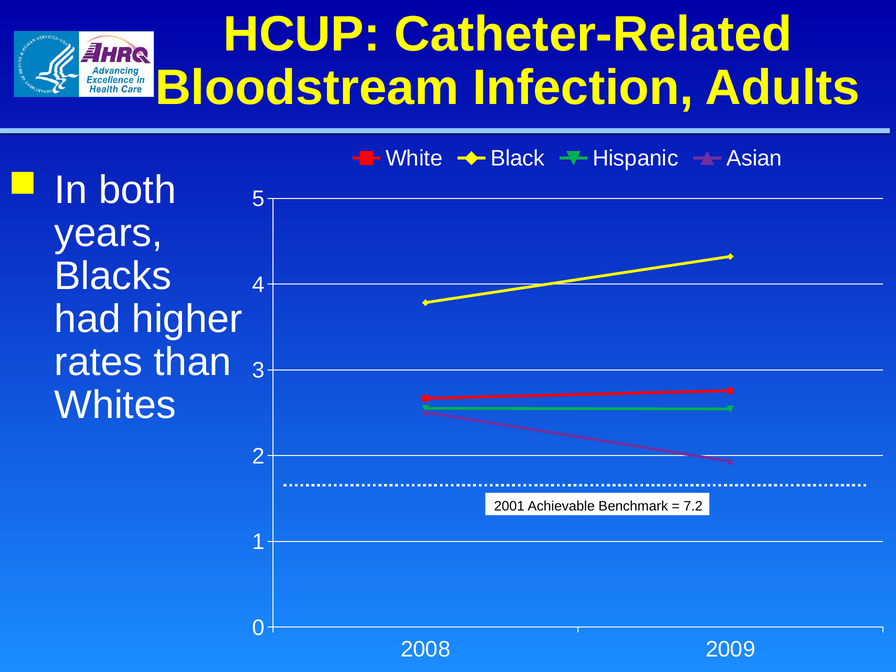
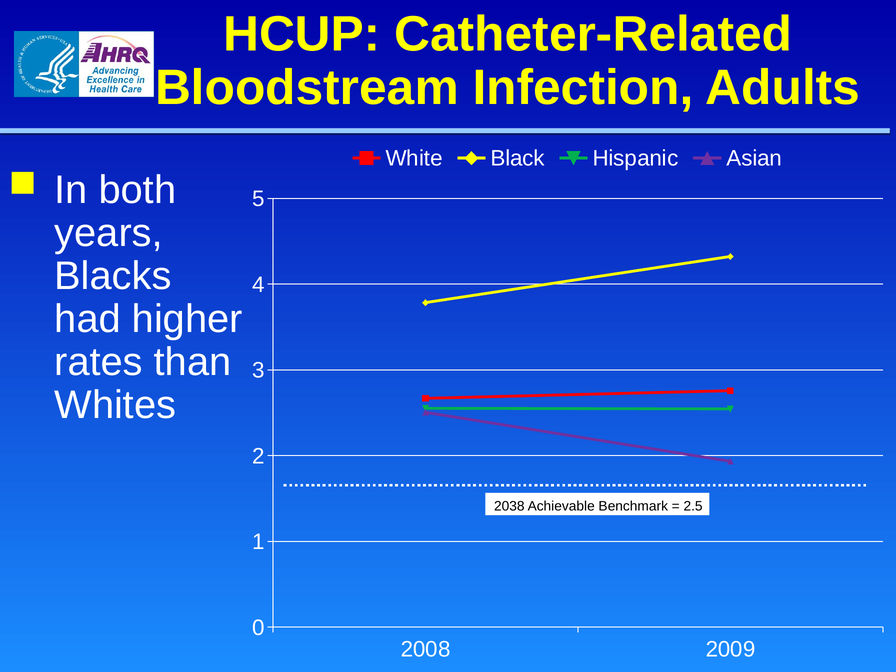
2001: 2001 -> 2038
7.2: 7.2 -> 2.5
